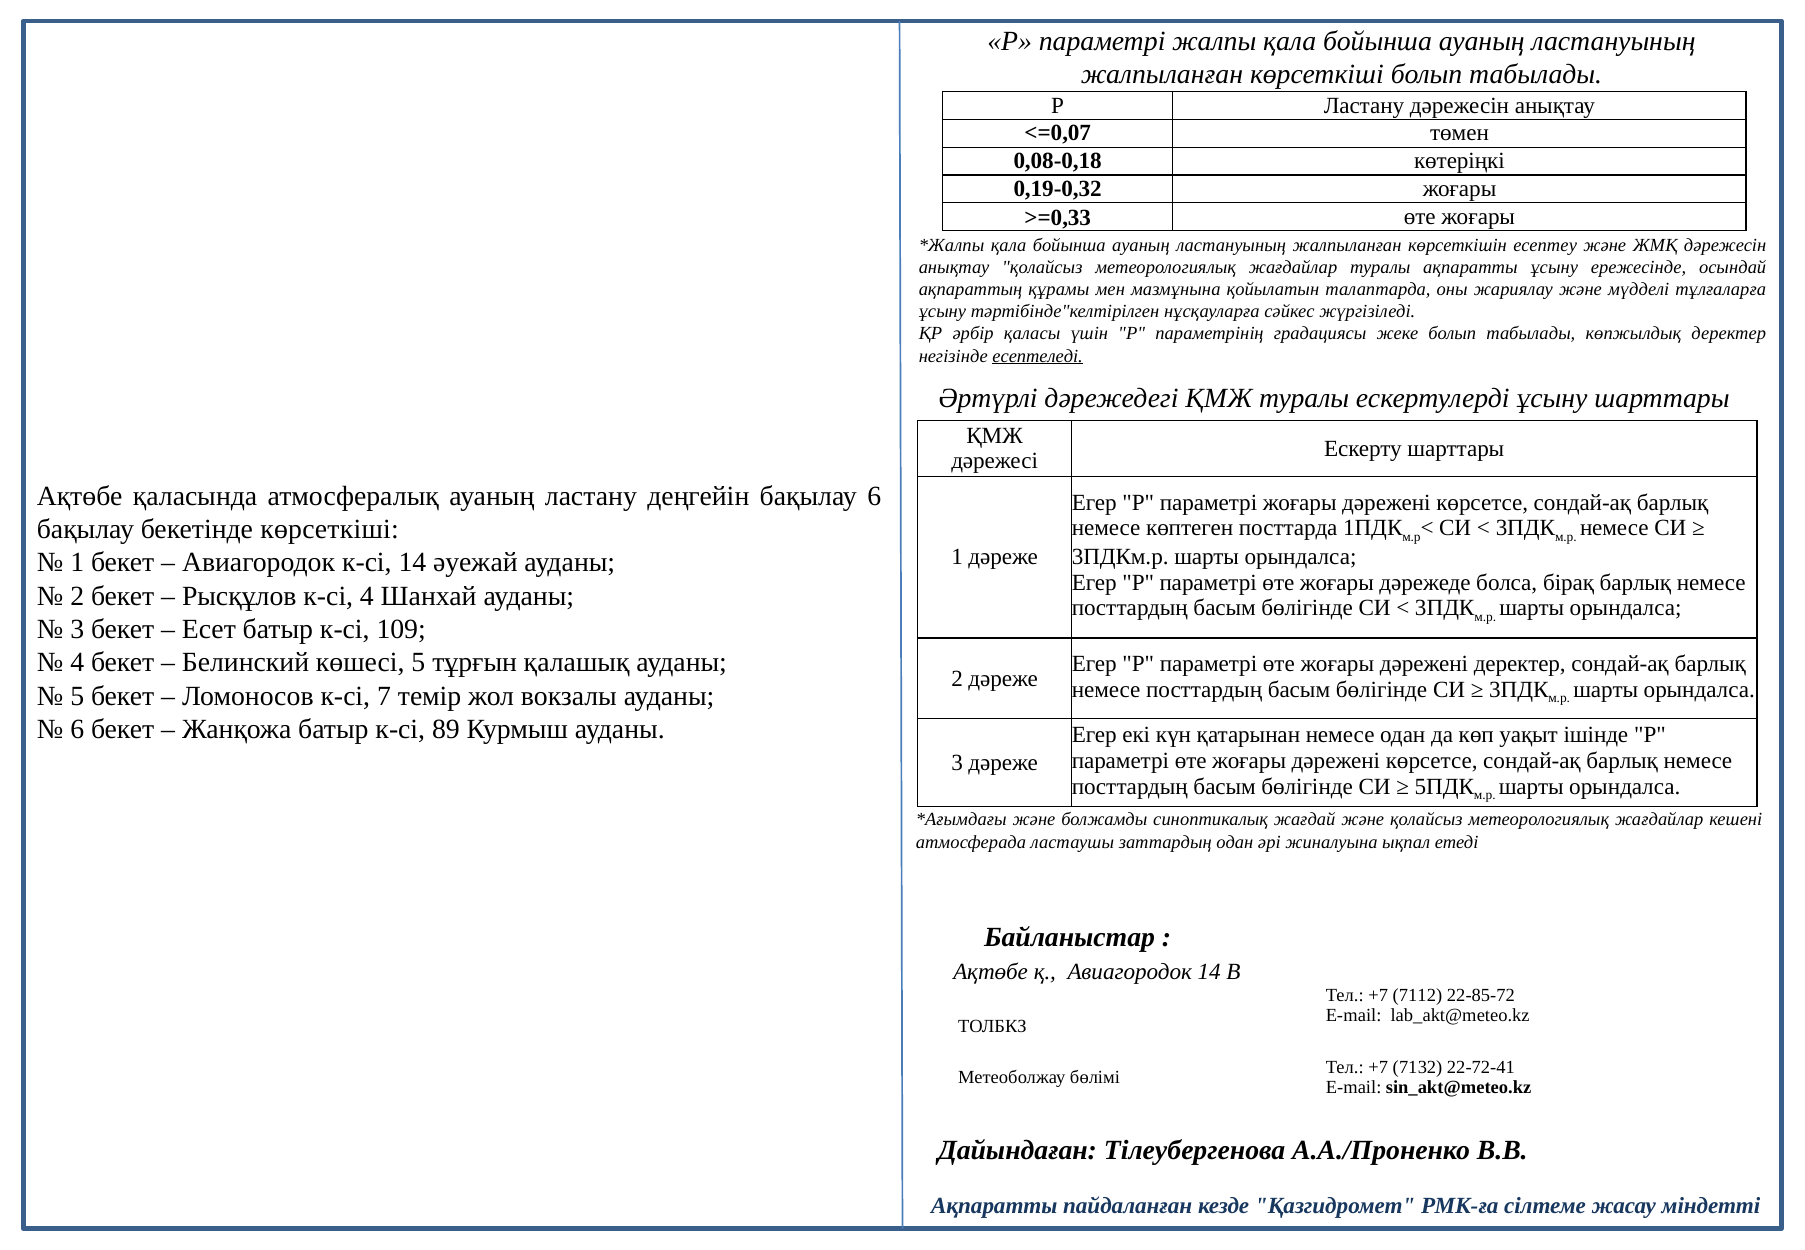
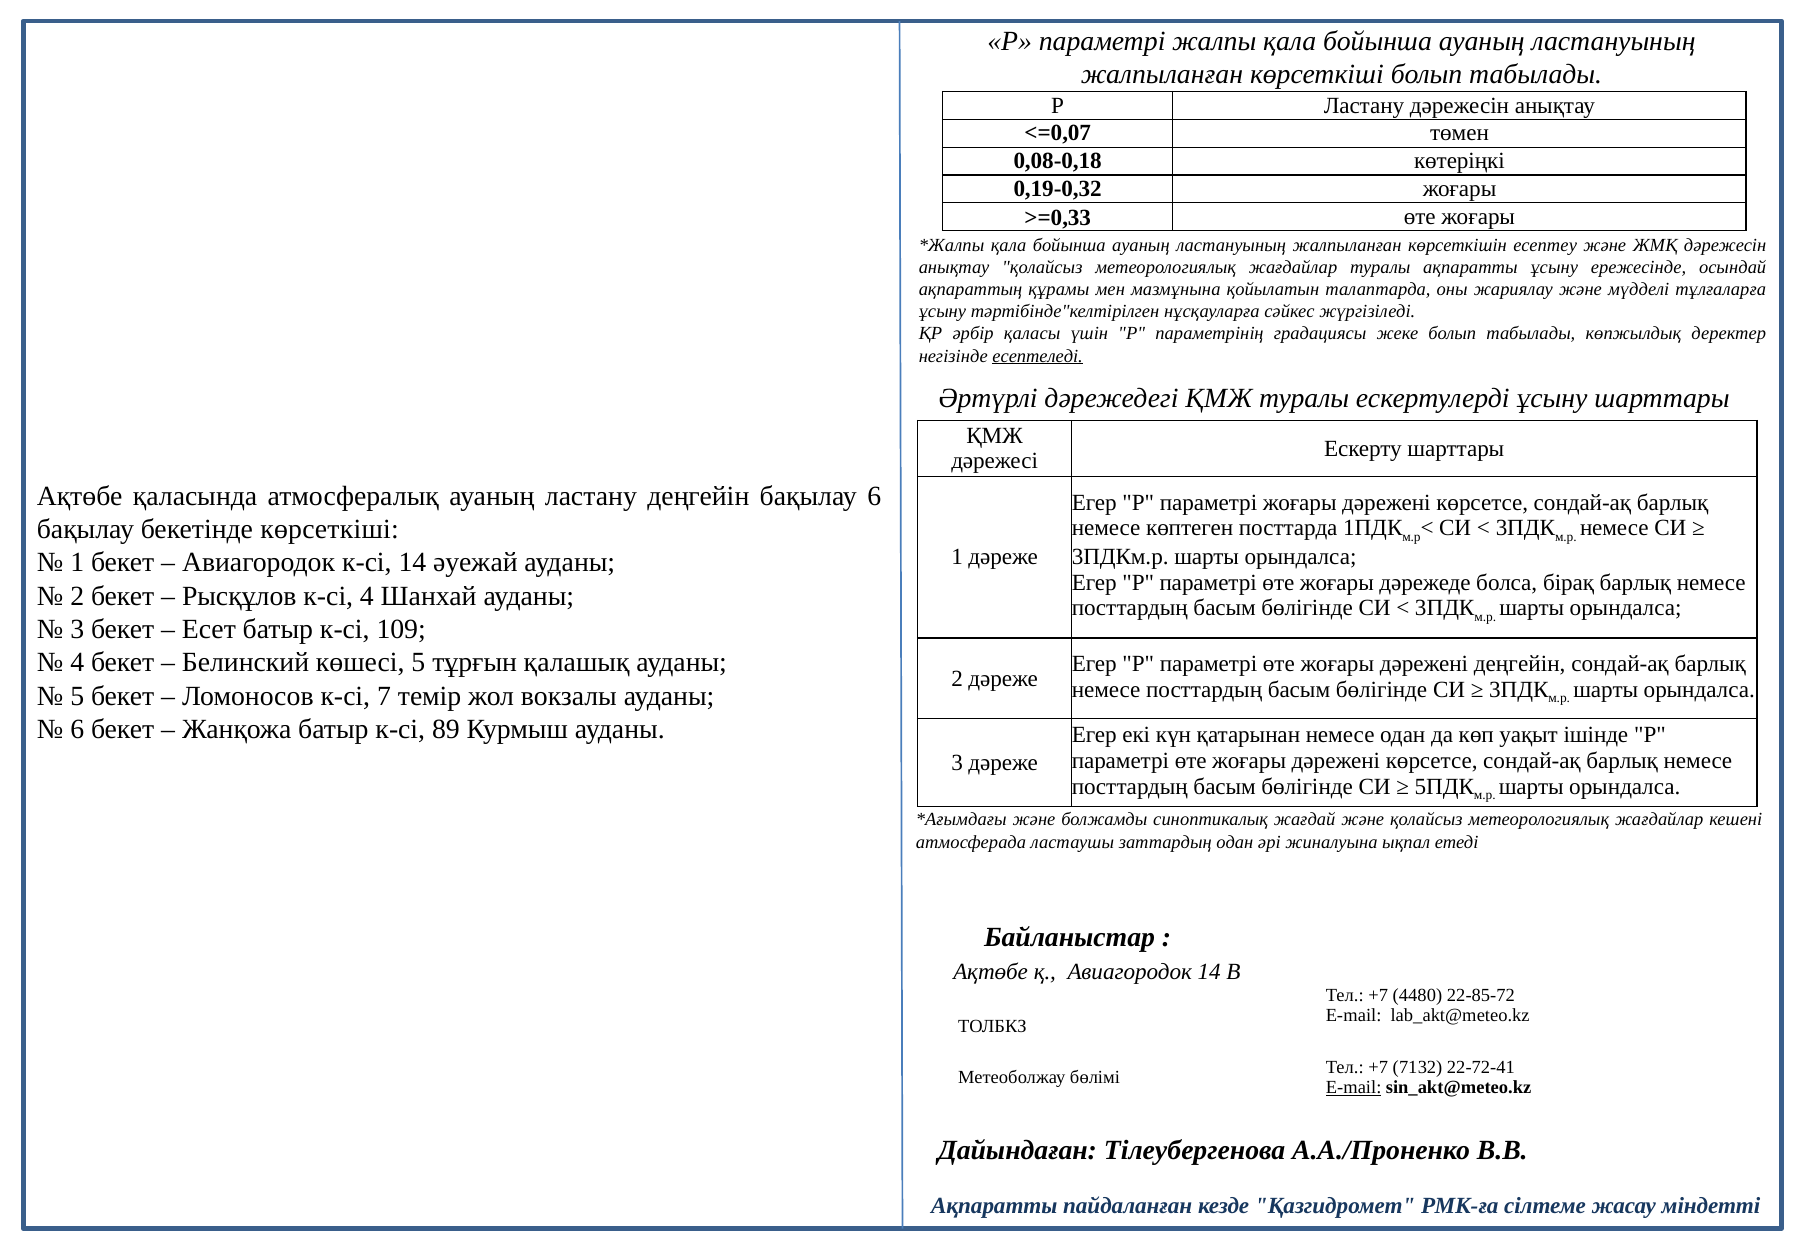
дәрежені деректер: деректер -> деңгейін
7112: 7112 -> 4480
E-mail at (1354, 1088) underline: none -> present
